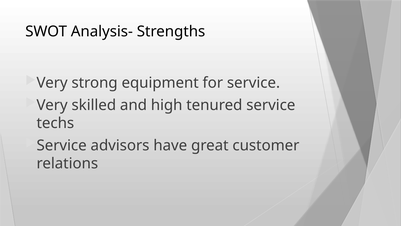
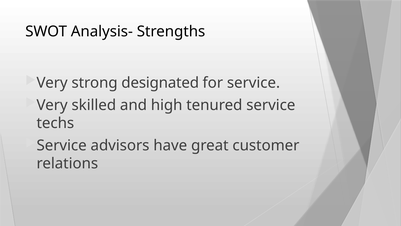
equipment: equipment -> designated
